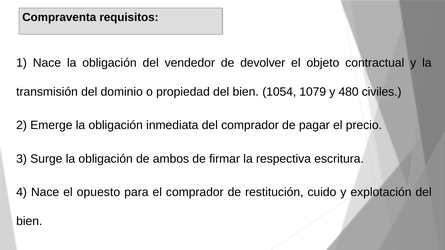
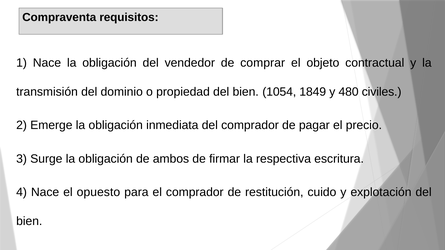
devolver: devolver -> comprar
1079: 1079 -> 1849
